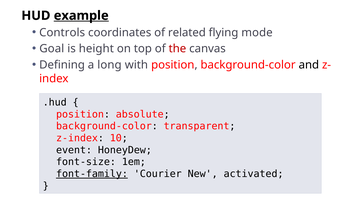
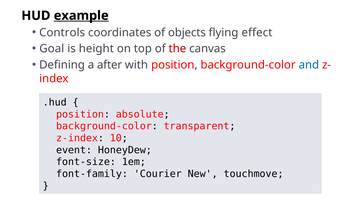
related: related -> objects
mode: mode -> effect
long: long -> after
and colour: black -> blue
font-family underline: present -> none
activated: activated -> touchmove
